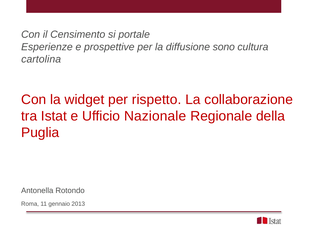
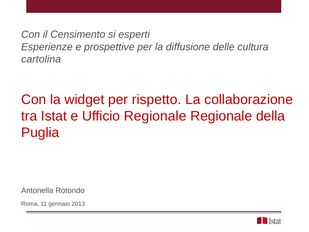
portale: portale -> esperti
sono: sono -> delle
Ufficio Nazionale: Nazionale -> Regionale
